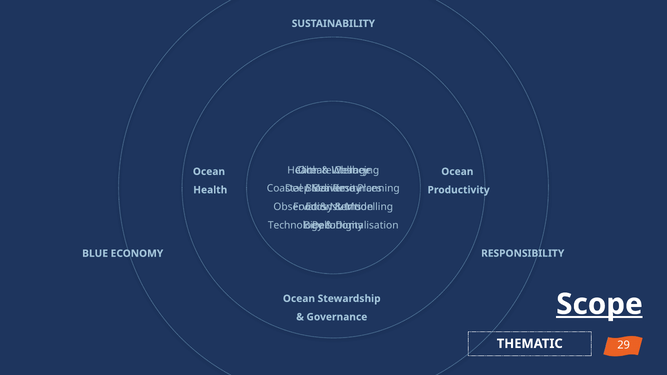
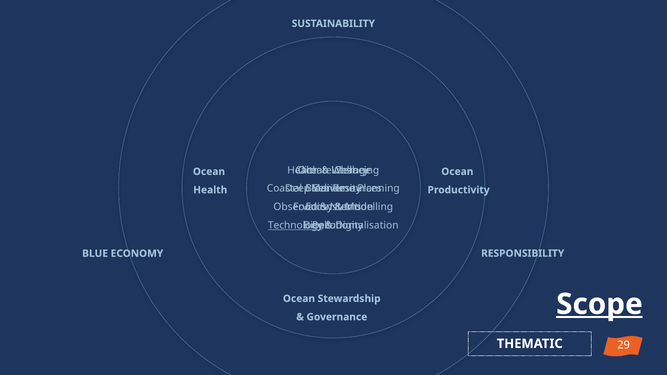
Technology underline: none -> present
